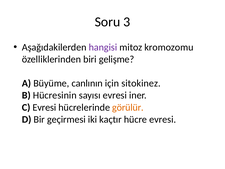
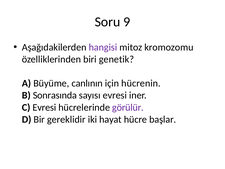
3: 3 -> 9
gelişme: gelişme -> genetik
sitokinez: sitokinez -> hücrenin
Hücresinin: Hücresinin -> Sonrasında
görülür colour: orange -> purple
geçirmesi: geçirmesi -> gereklidir
kaçtır: kaçtır -> hayat
hücre evresi: evresi -> başlar
